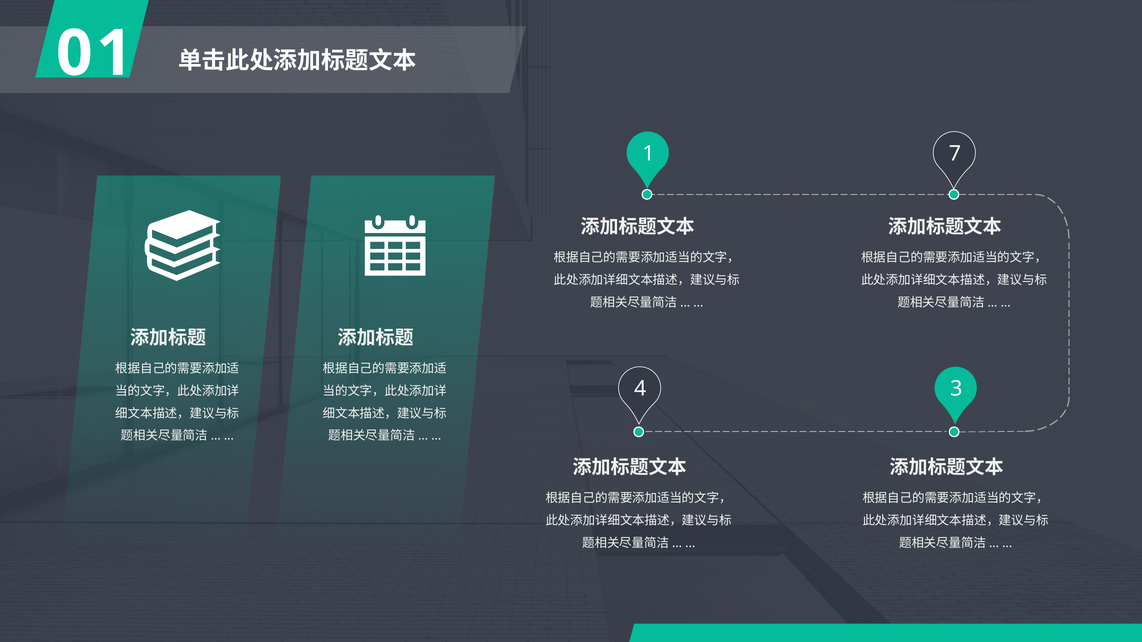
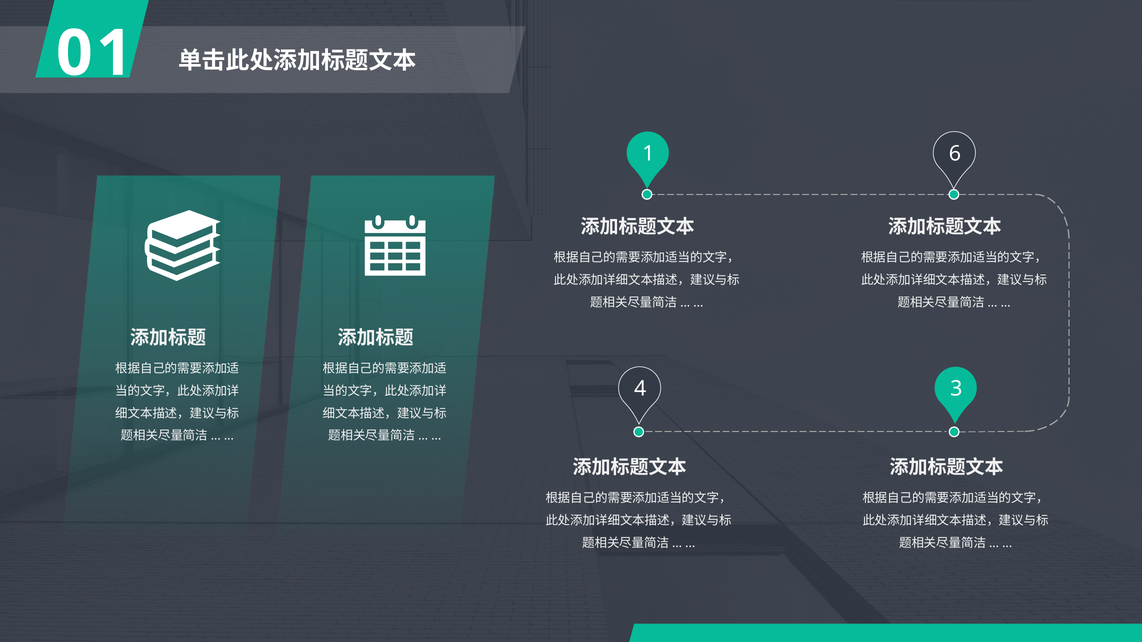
7: 7 -> 6
